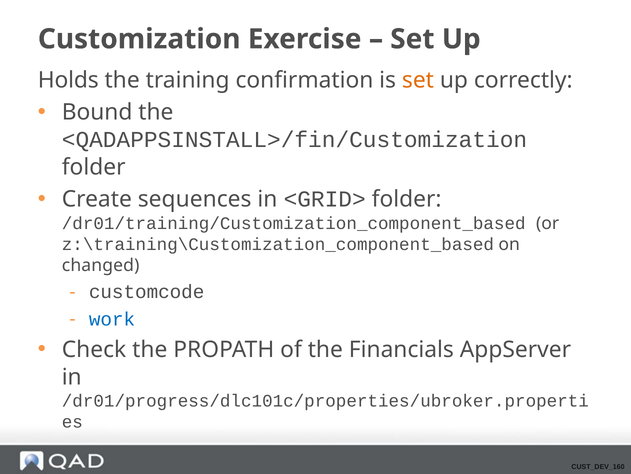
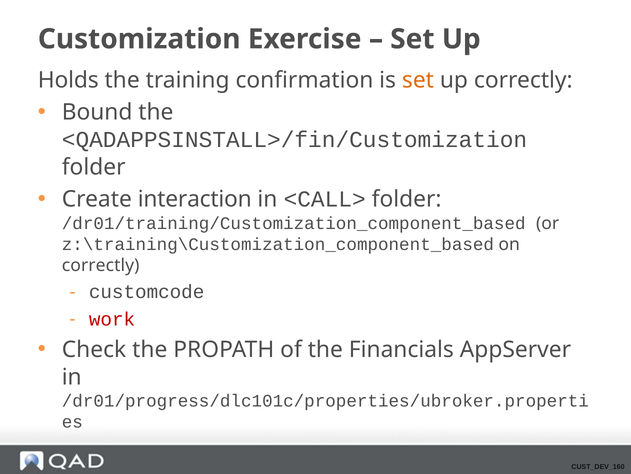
sequences: sequences -> interaction
<GRID>: <GRID> -> <CALL>
changed at (101, 265): changed -> correctly
work colour: blue -> red
